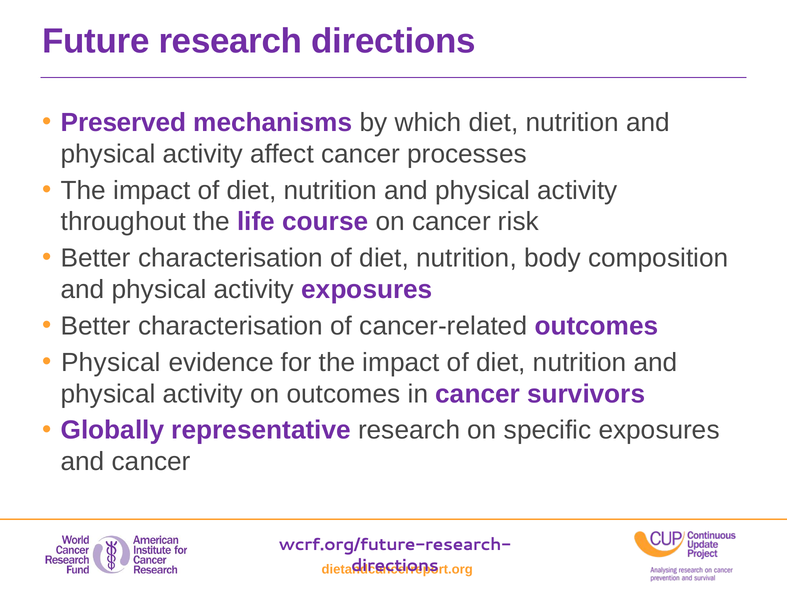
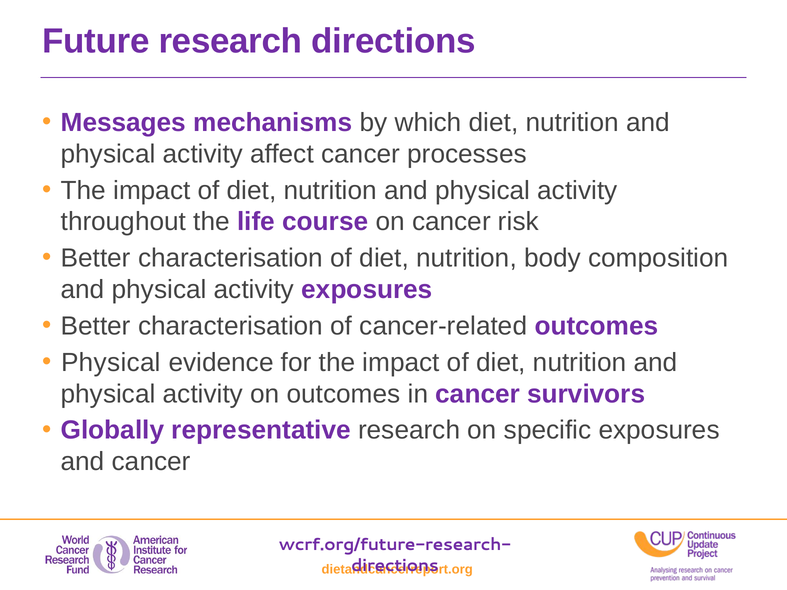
Preserved: Preserved -> Messages
